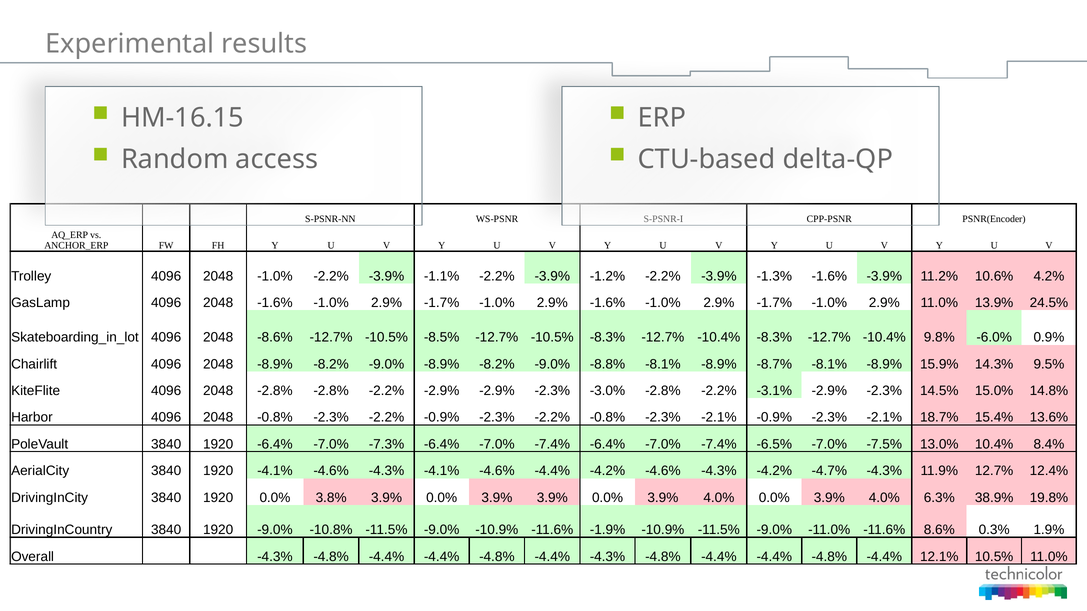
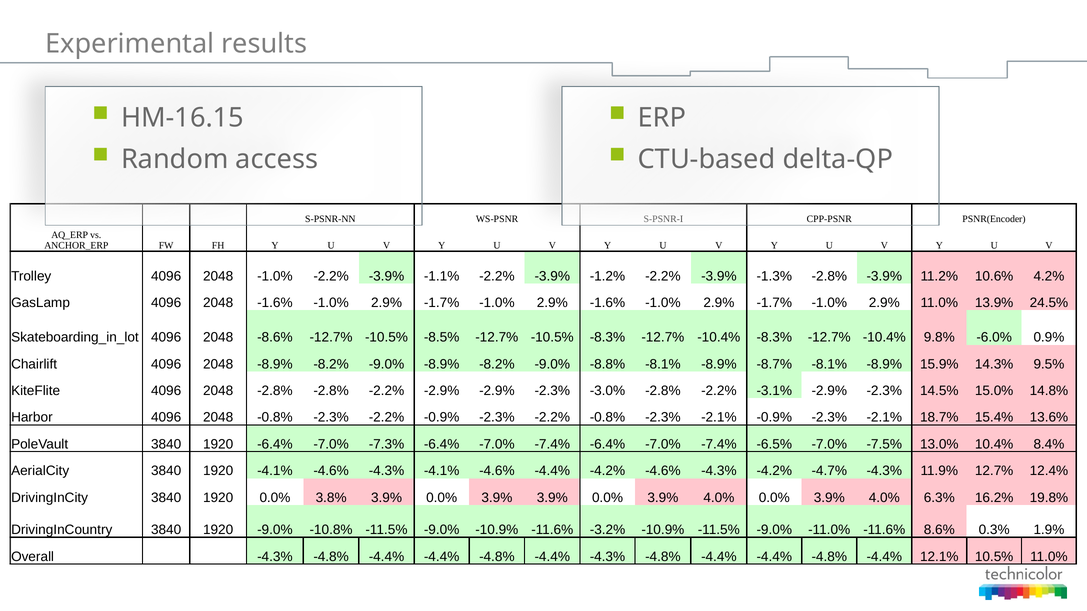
-1.3% -1.6%: -1.6% -> -2.8%
38.9%: 38.9% -> 16.2%
-1.9%: -1.9% -> -3.2%
